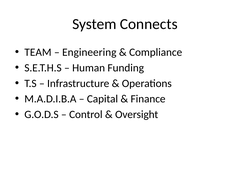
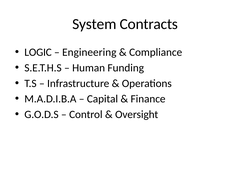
Connects: Connects -> Contracts
TEAM: TEAM -> LOGIC
